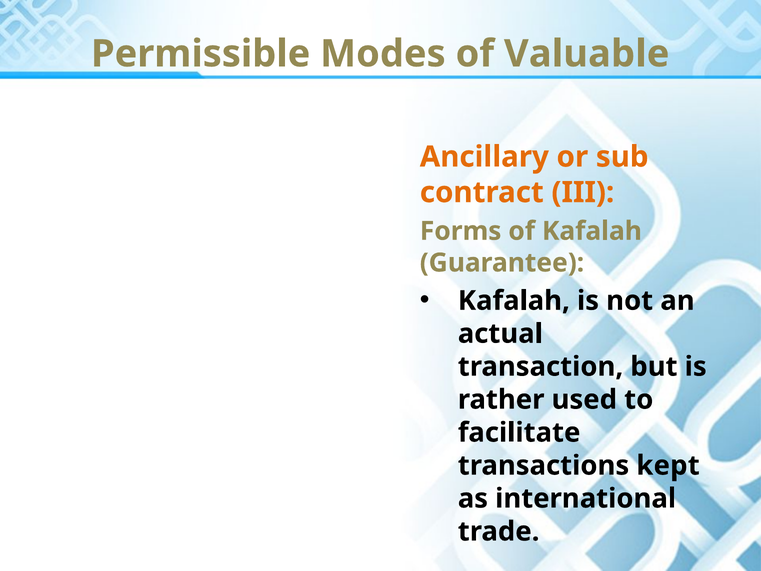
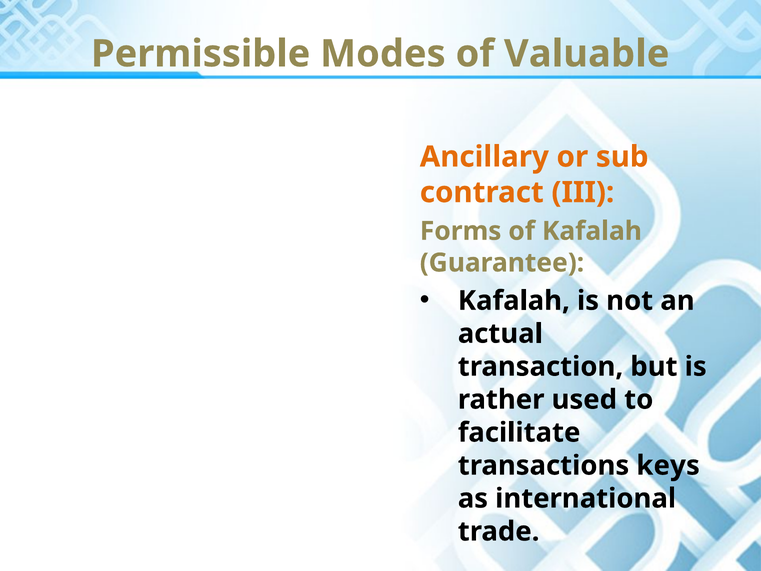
kept: kept -> keys
